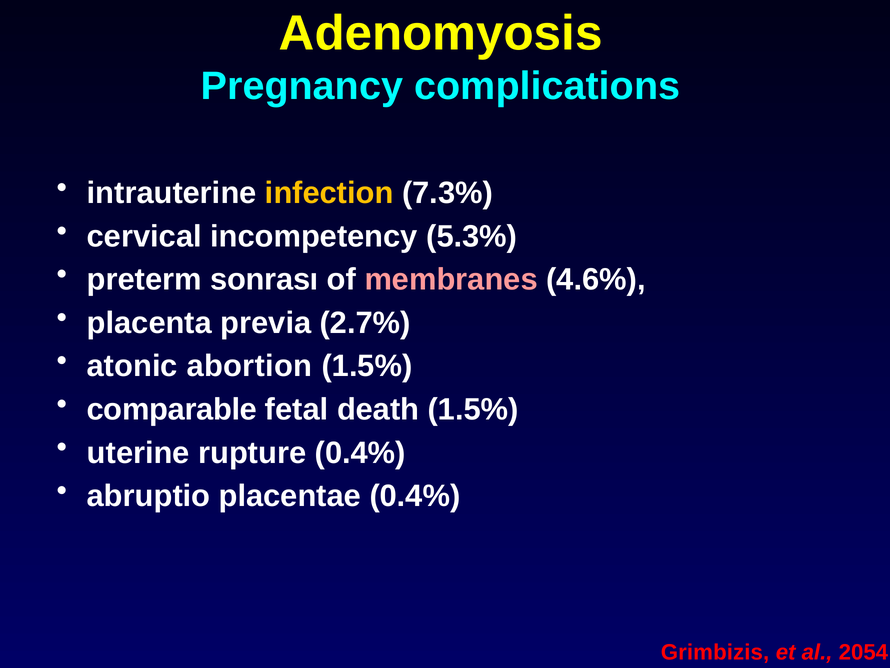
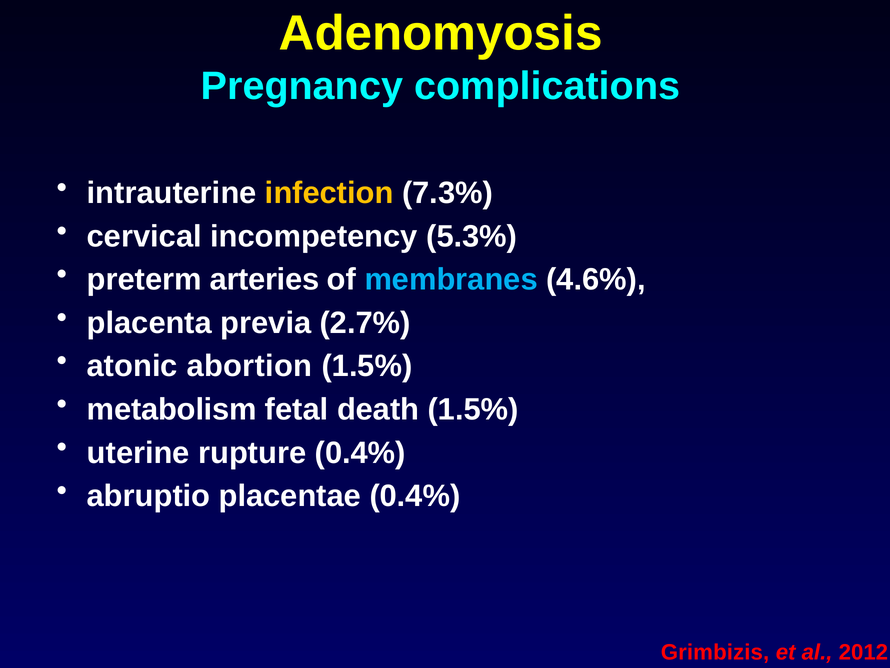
sonrası: sonrası -> arteries
membranes colour: pink -> light blue
comparable: comparable -> metabolism
2054: 2054 -> 2012
